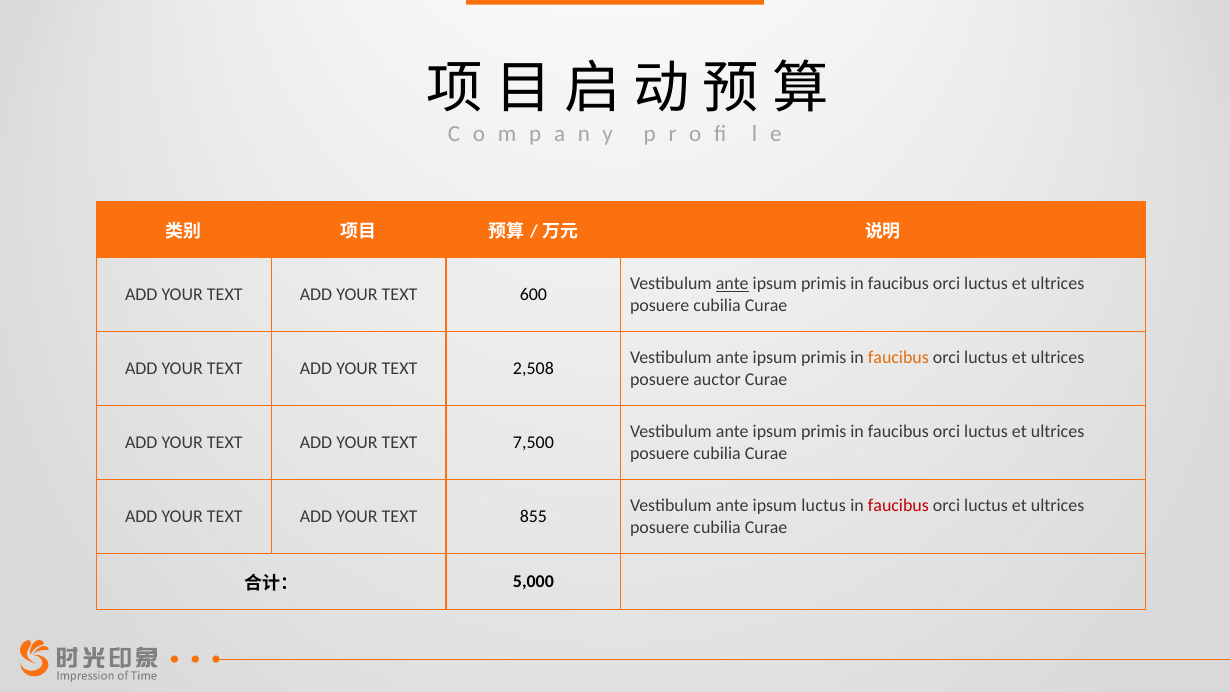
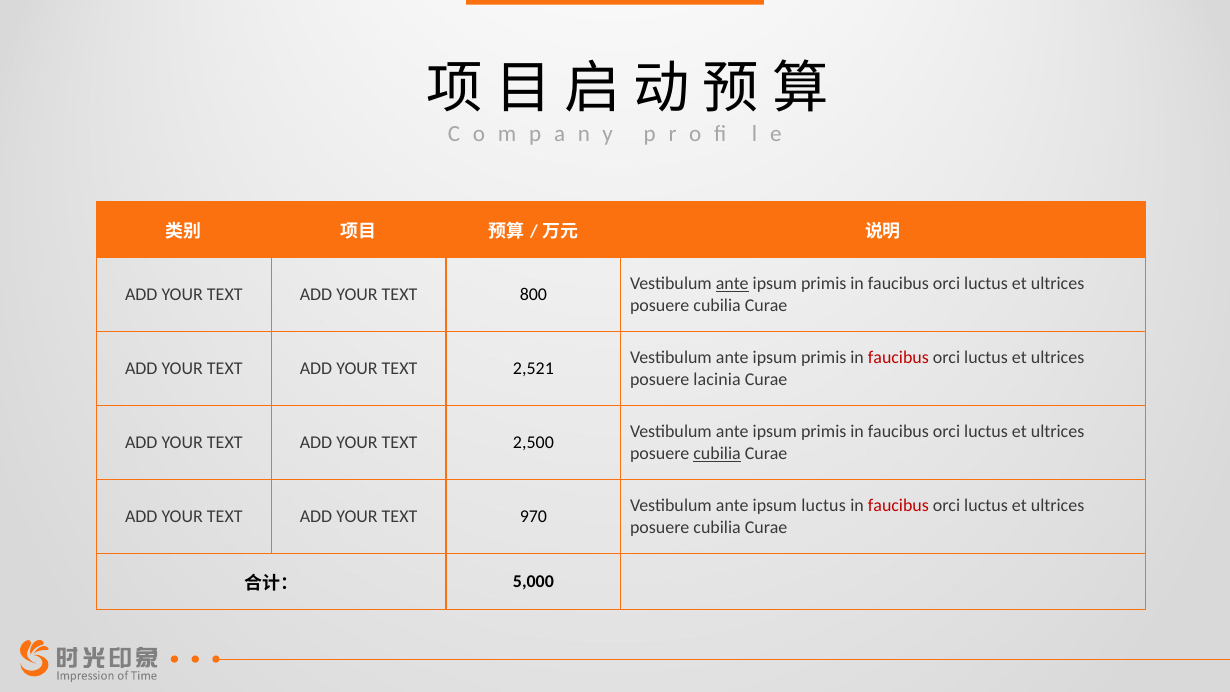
600: 600 -> 800
faucibus at (898, 357) colour: orange -> red
2,508: 2,508 -> 2,521
auctor: auctor -> lacinia
7,500: 7,500 -> 2,500
cubilia at (717, 453) underline: none -> present
855: 855 -> 970
